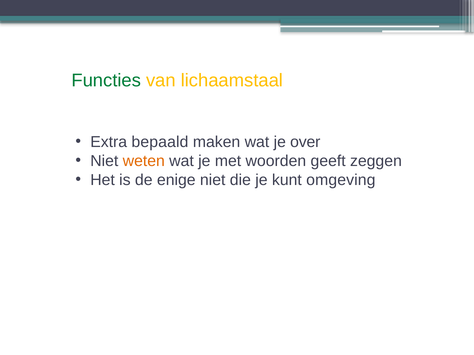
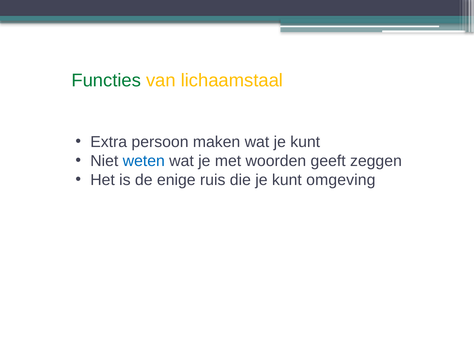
bepaald: bepaald -> persoon
wat je over: over -> kunt
weten colour: orange -> blue
enige niet: niet -> ruis
